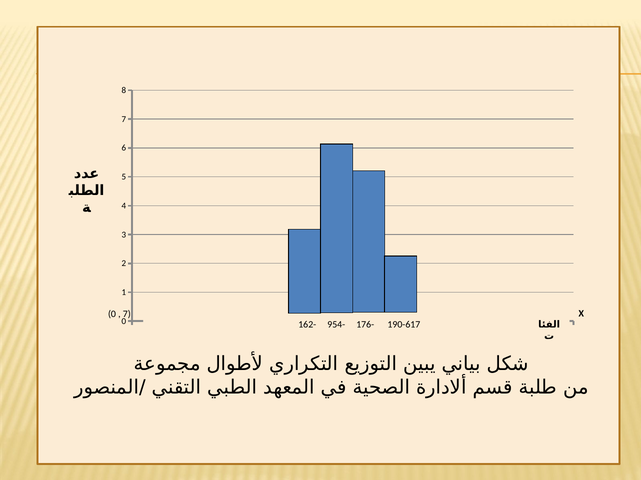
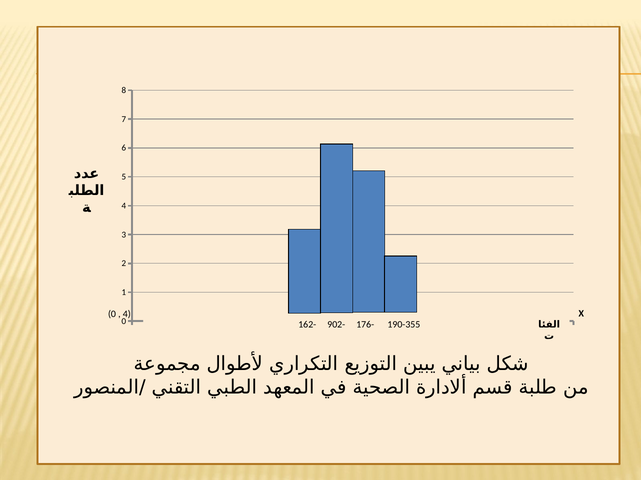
7 at (127, 315): 7 -> 4
954-: 954- -> 902-
190-617: 190-617 -> 190-355
